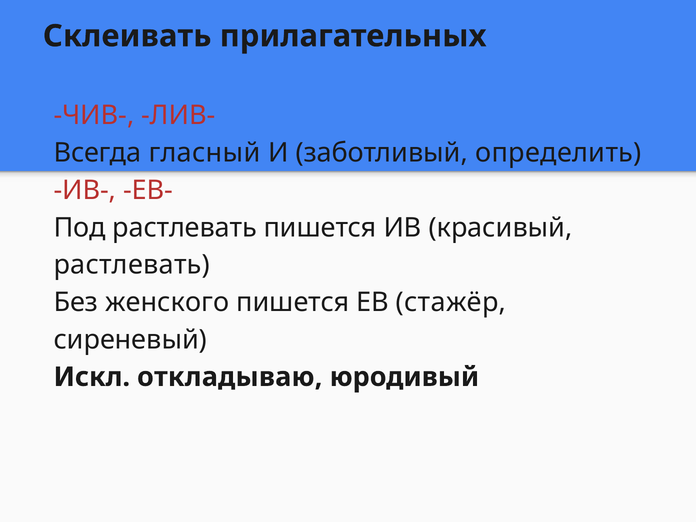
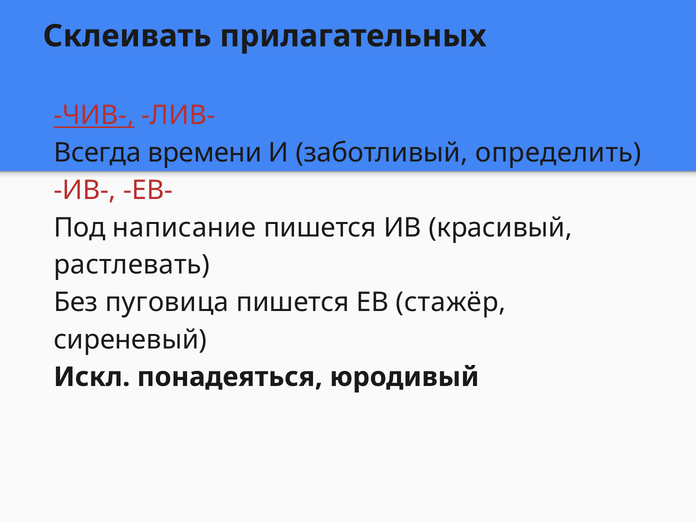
ЧИВ- underline: none -> present
гласный: гласный -> времени
Под растлевать: растлевать -> написание
женского: женского -> пуговица
откладываю: откладываю -> понадеяться
